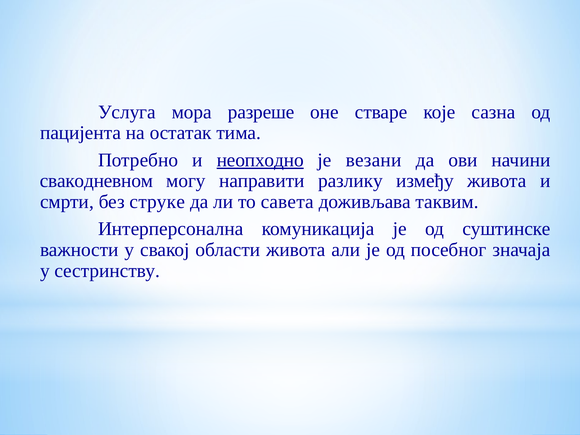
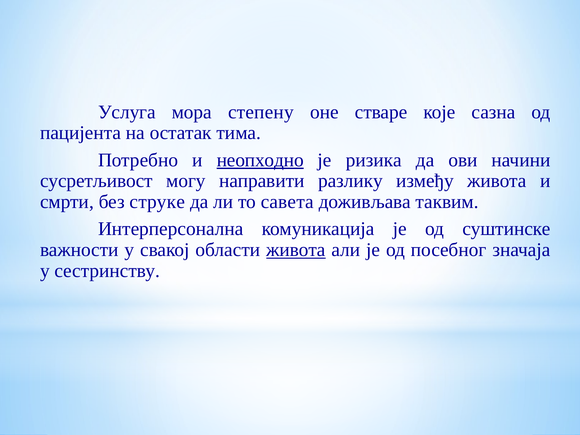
разреше: разреше -> степену
везани: везани -> ризика
свакодневном: свакодневном -> сусретљивост
живота at (296, 250) underline: none -> present
